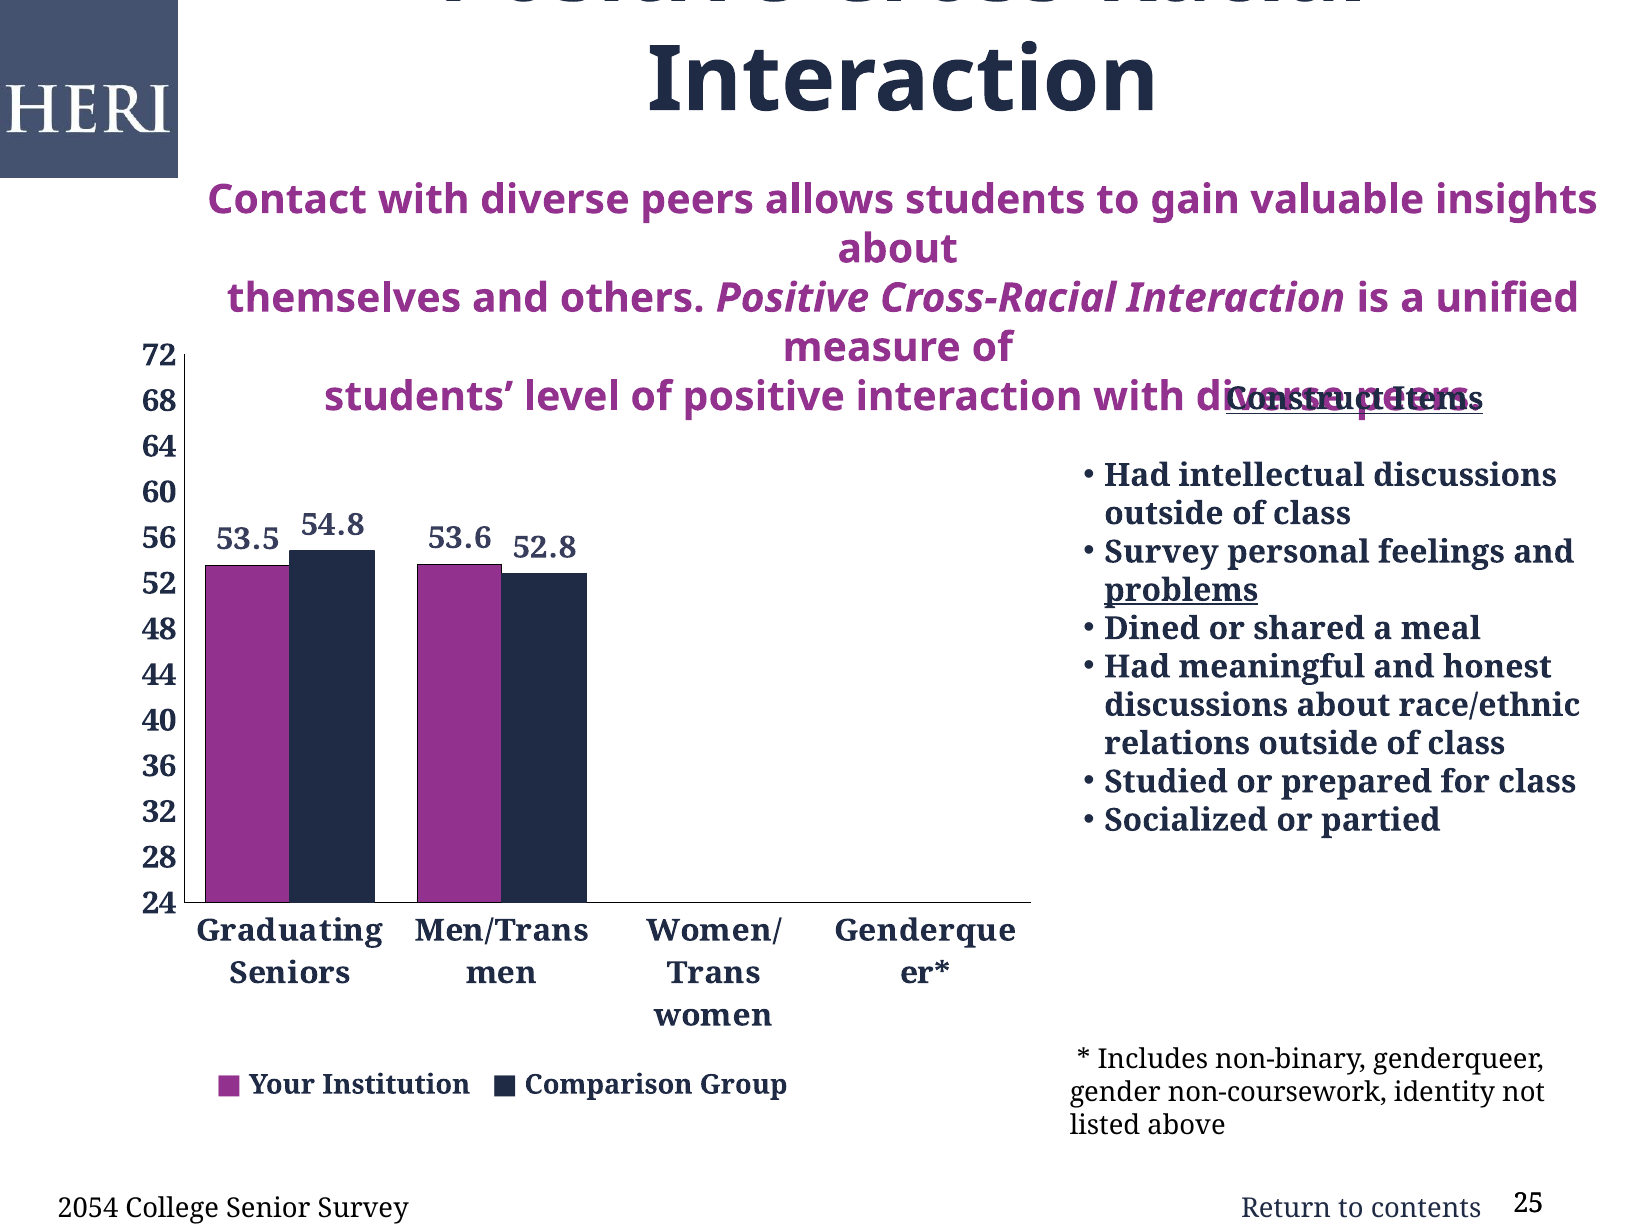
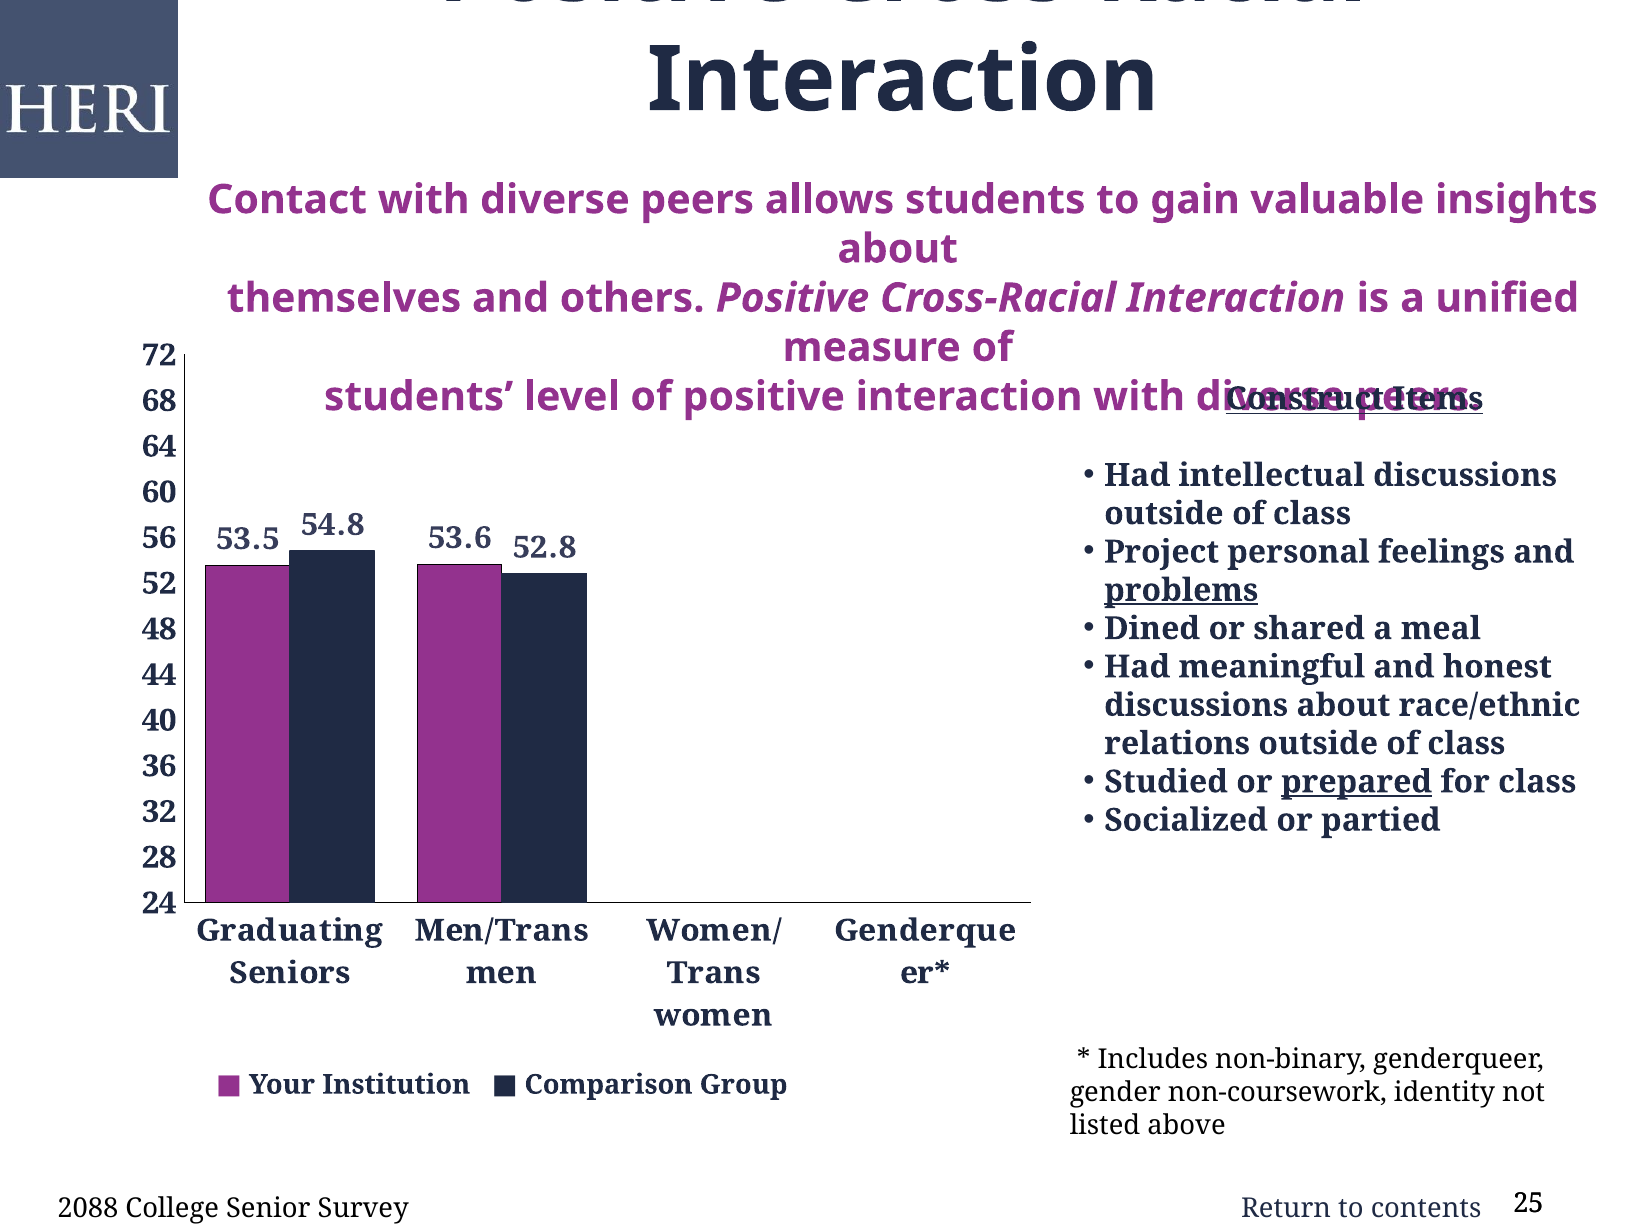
Survey at (1161, 552): Survey -> Project
prepared underline: none -> present
2054: 2054 -> 2088
